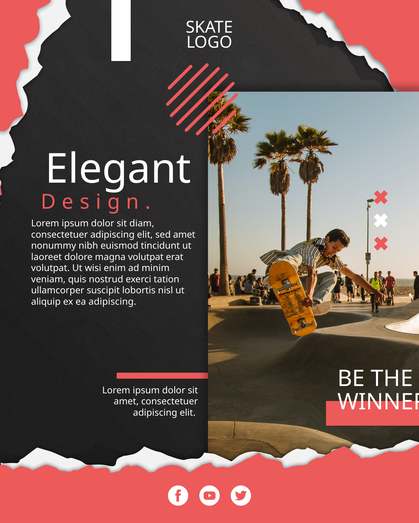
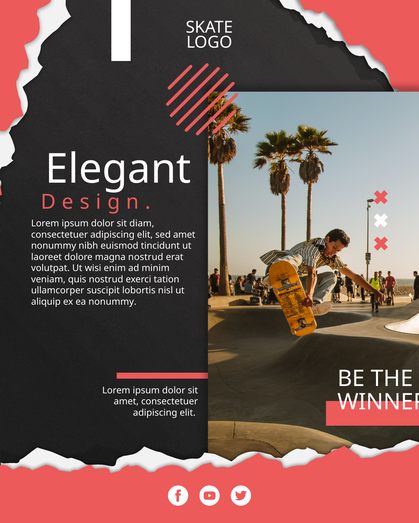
volutpat at (146, 257): volutpat -> nostrud
ea adipiscing: adipiscing -> nonummy
